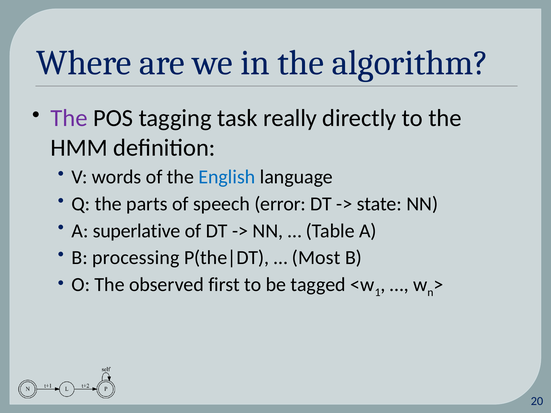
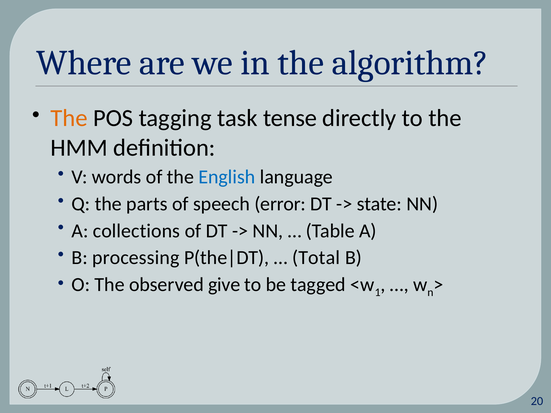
The at (69, 118) colour: purple -> orange
really: really -> tense
superlative: superlative -> collections
Most: Most -> Total
first: first -> give
